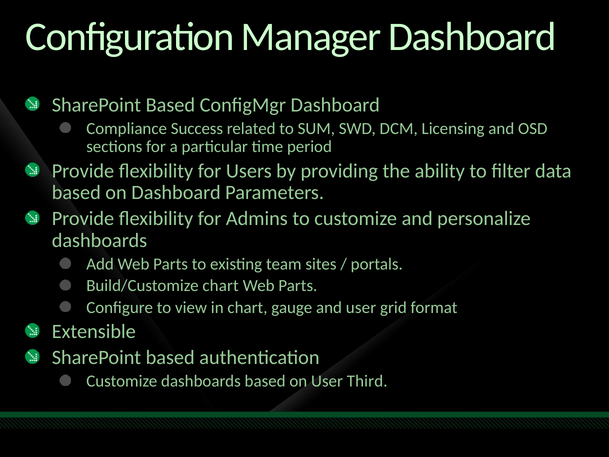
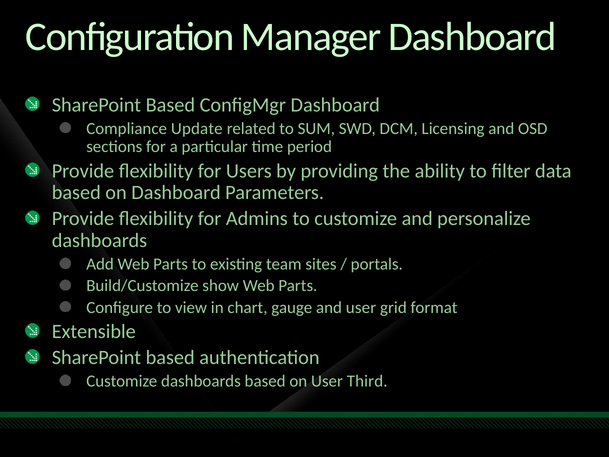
Success: Success -> Update
Build/Customize chart: chart -> show
